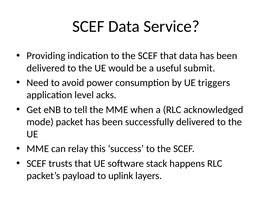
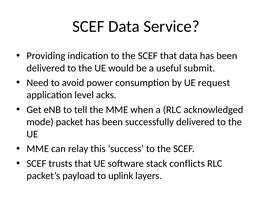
triggers: triggers -> request
happens: happens -> conflicts
